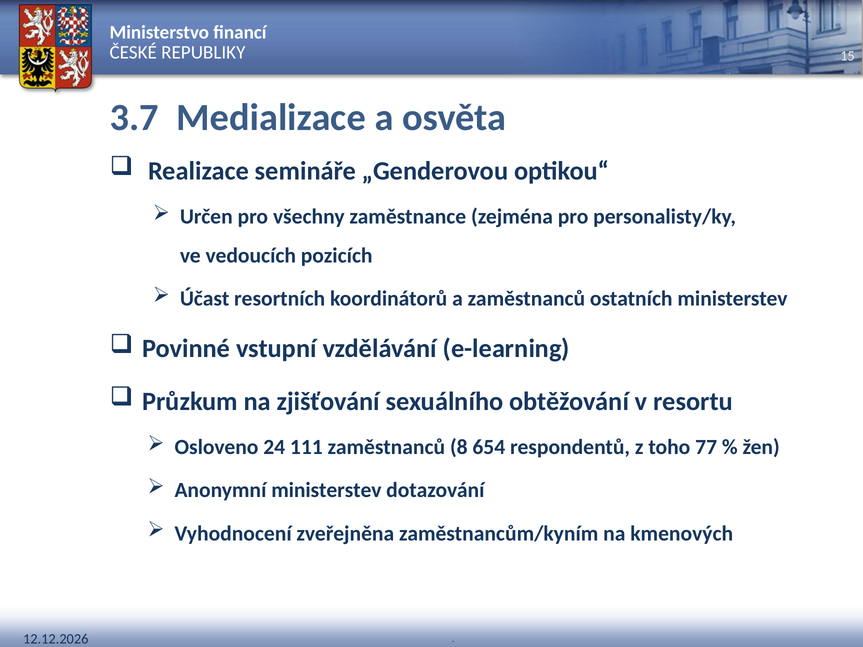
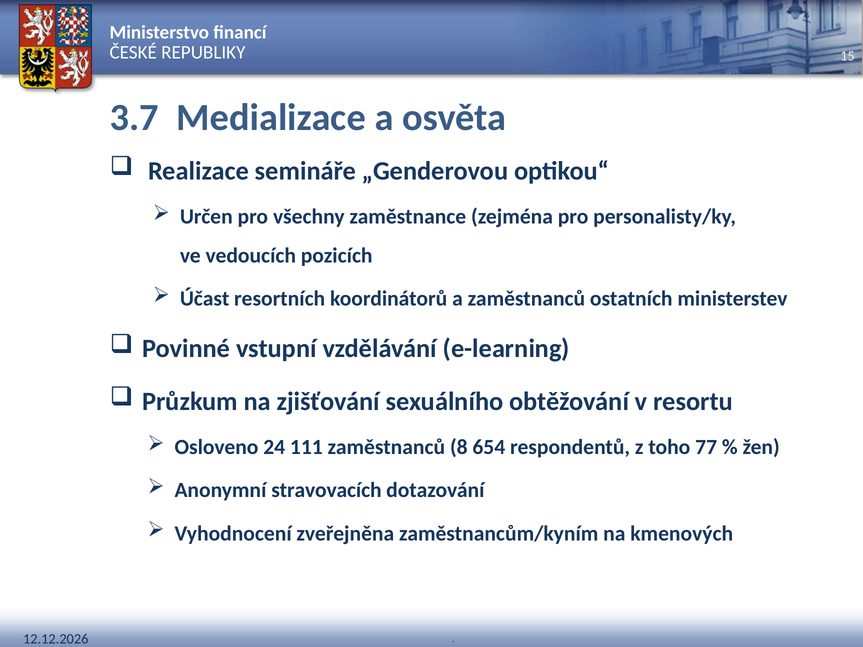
Anonymní ministerstev: ministerstev -> stravovacích
